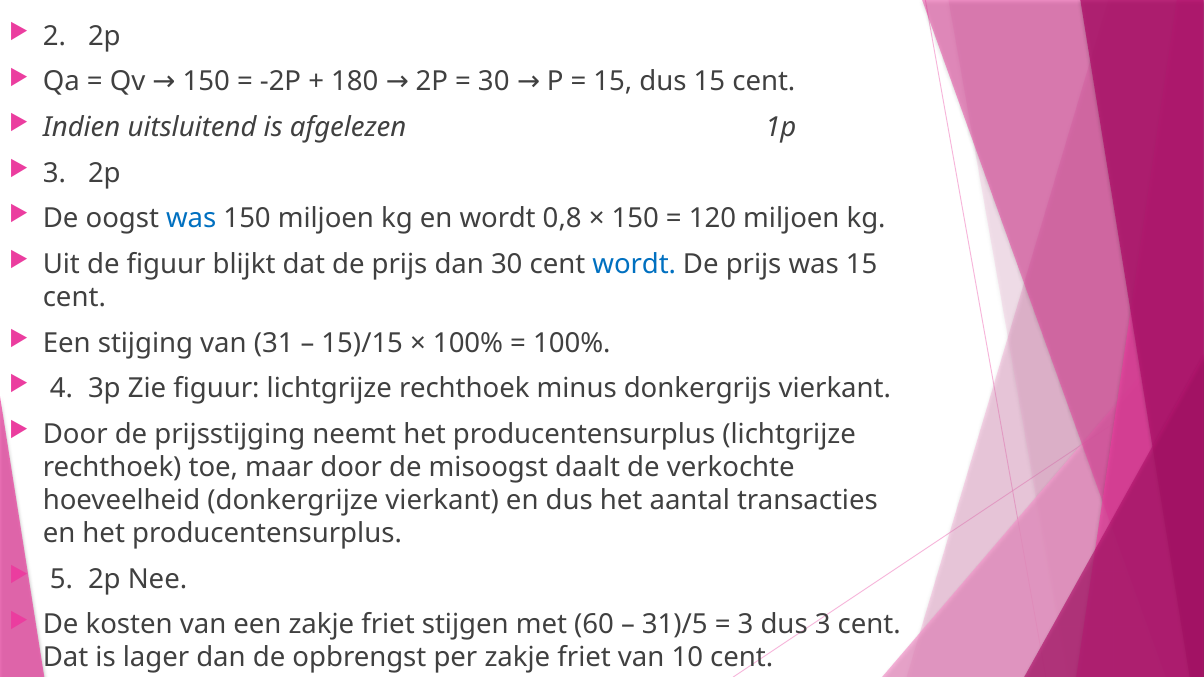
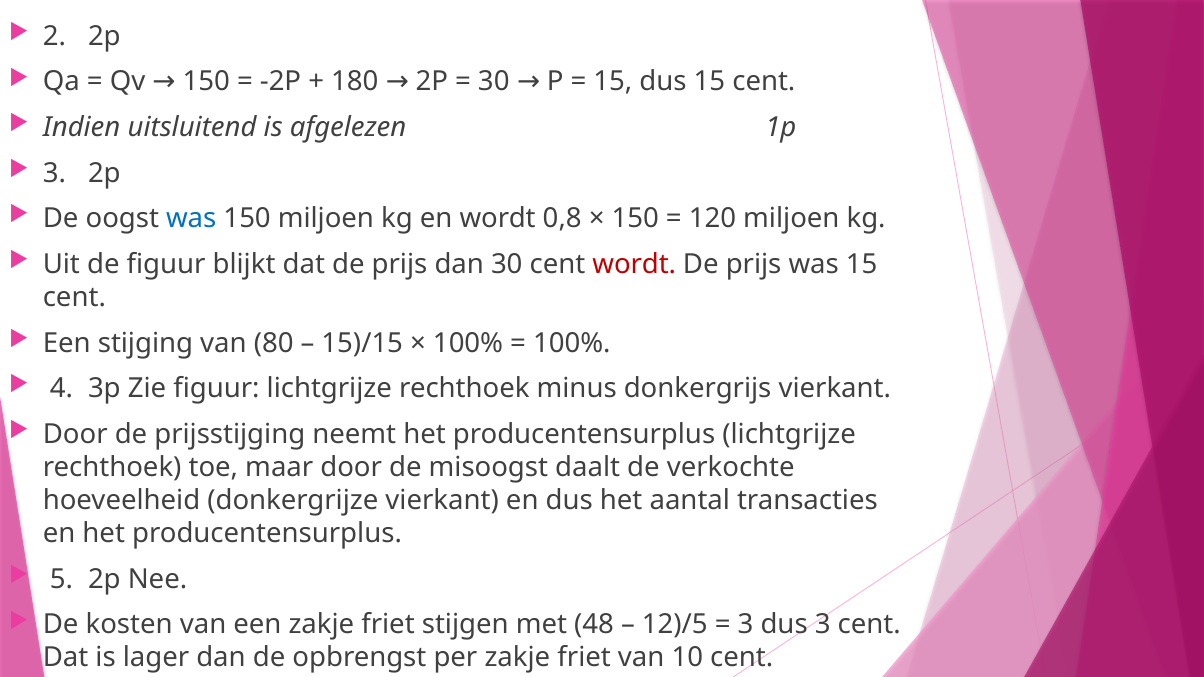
wordt at (634, 264) colour: blue -> red
31: 31 -> 80
60: 60 -> 48
31)/5: 31)/5 -> 12)/5
